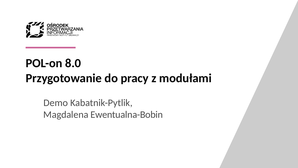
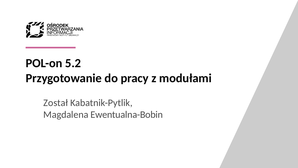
8.0: 8.0 -> 5.2
Demo: Demo -> Został
